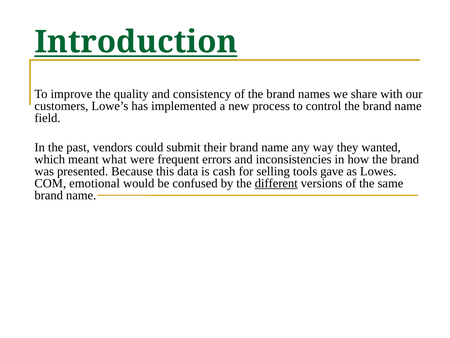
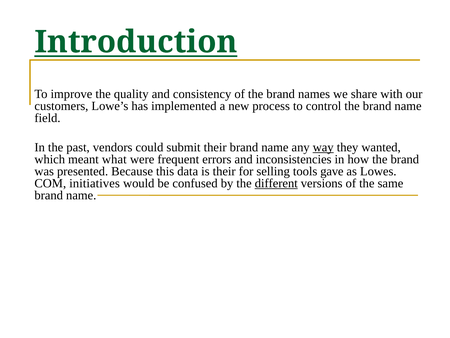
way underline: none -> present
is cash: cash -> their
emotional: emotional -> initiatives
